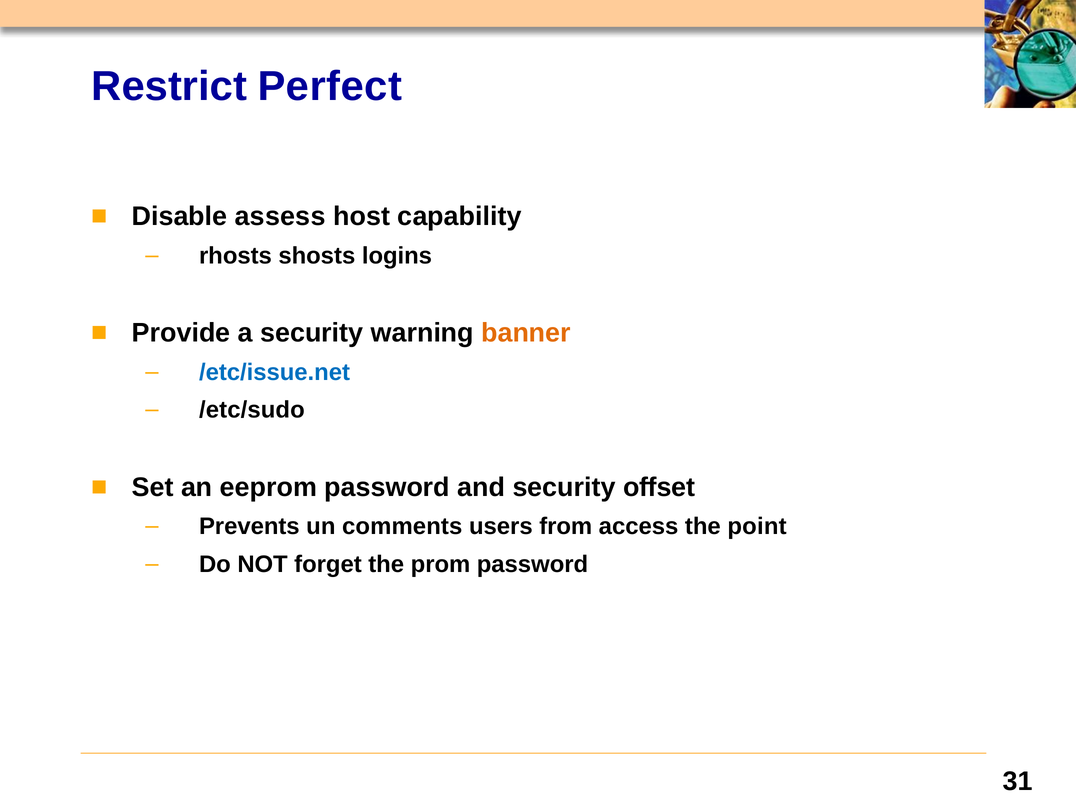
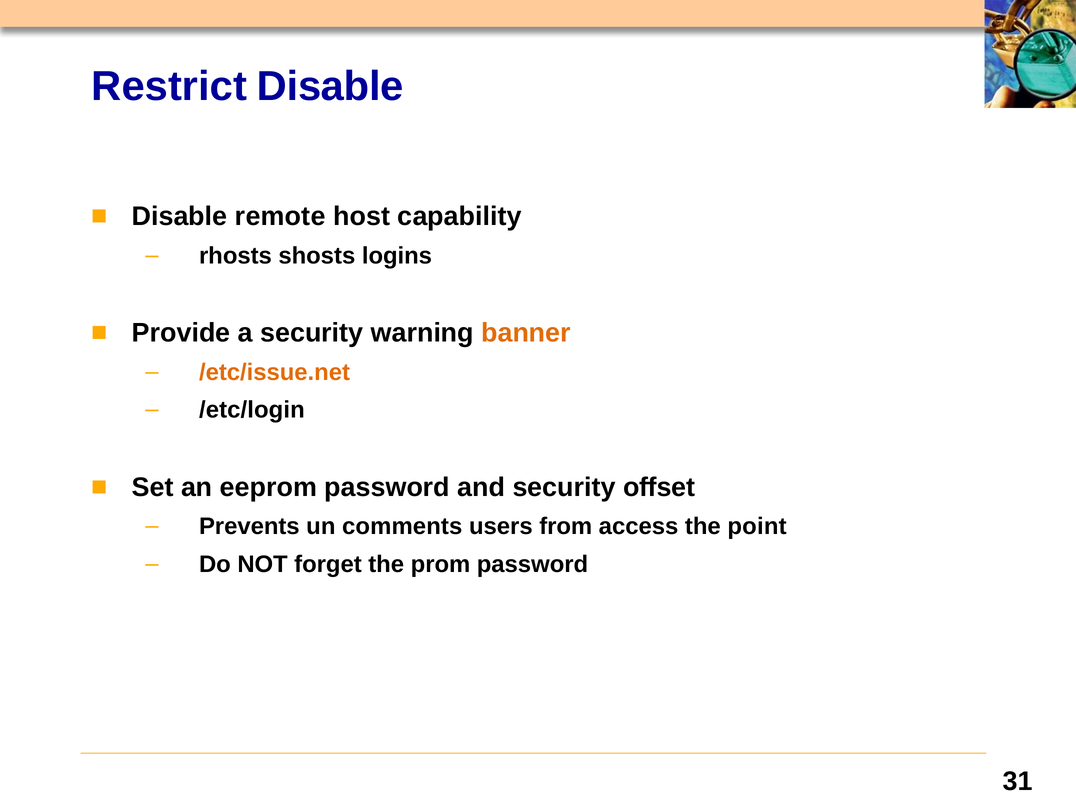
Restrict Perfect: Perfect -> Disable
assess: assess -> remote
/etc/issue.net colour: blue -> orange
/etc/sudo: /etc/sudo -> /etc/login
